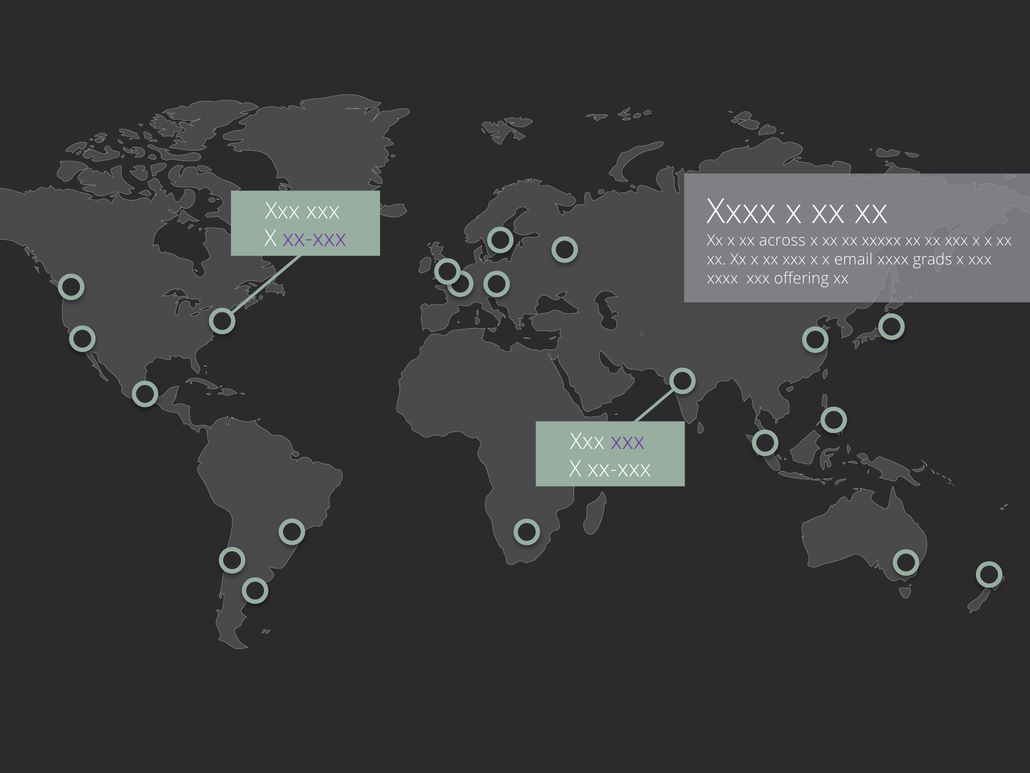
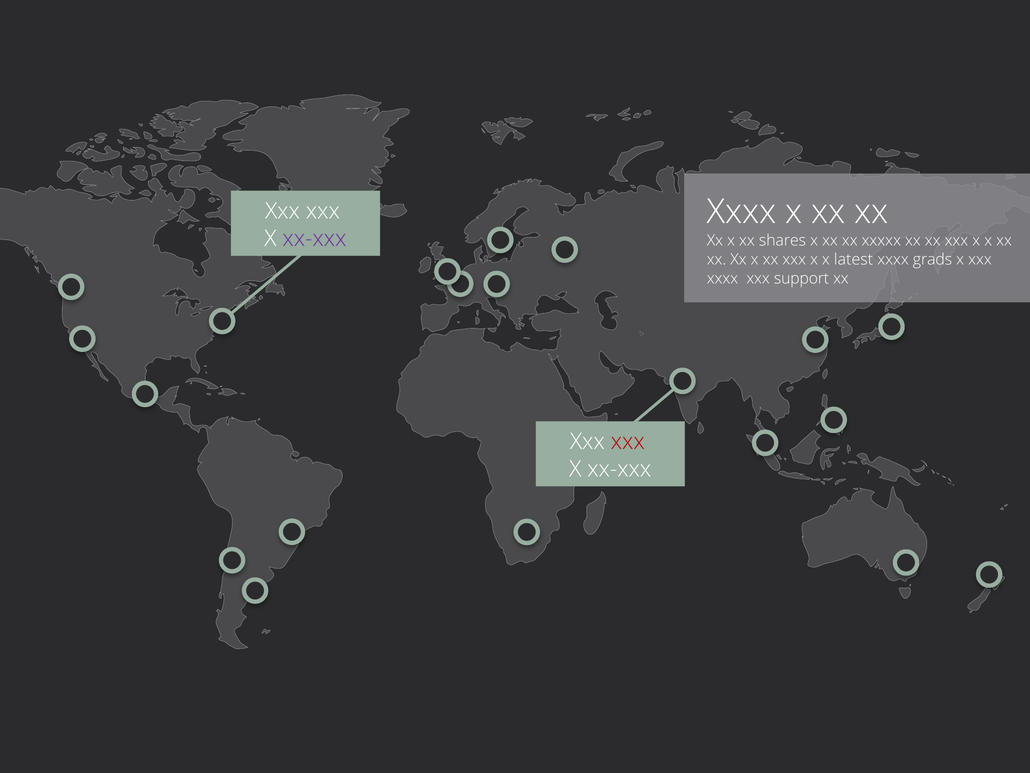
across: across -> shares
email: email -> latest
offering: offering -> support
xxx at (628, 441) colour: purple -> red
